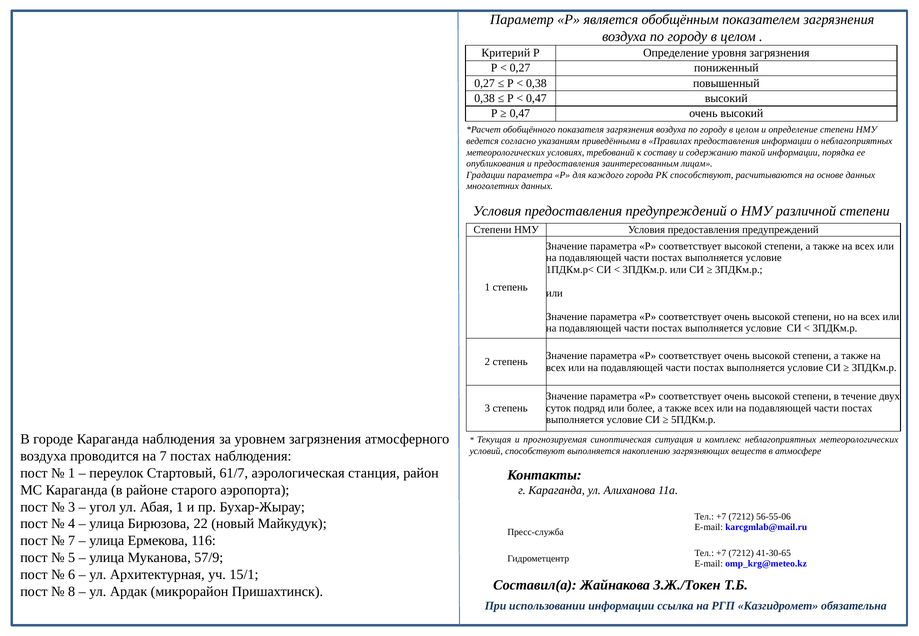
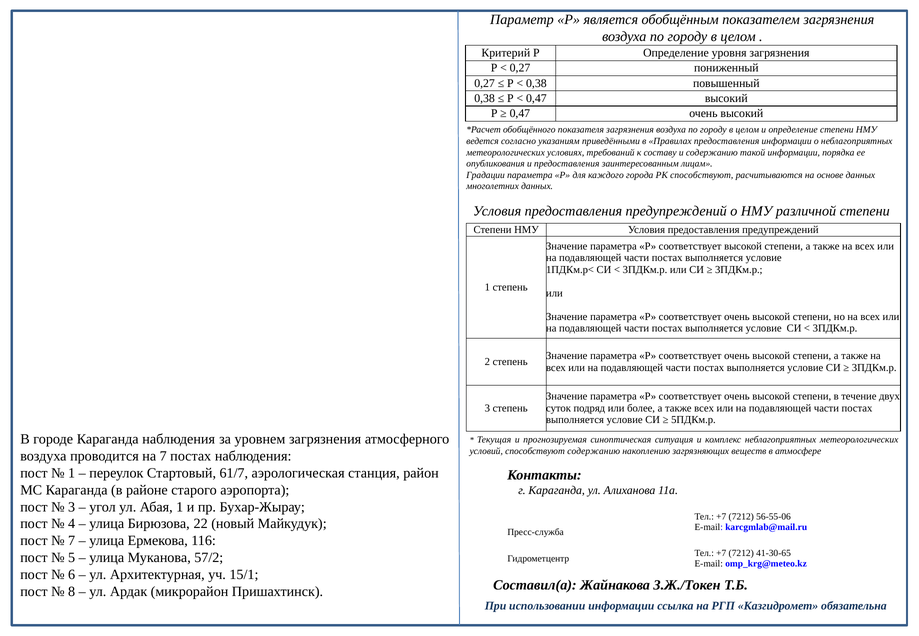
способствуют выполняется: выполняется -> содержанию
57/9: 57/9 -> 57/2
